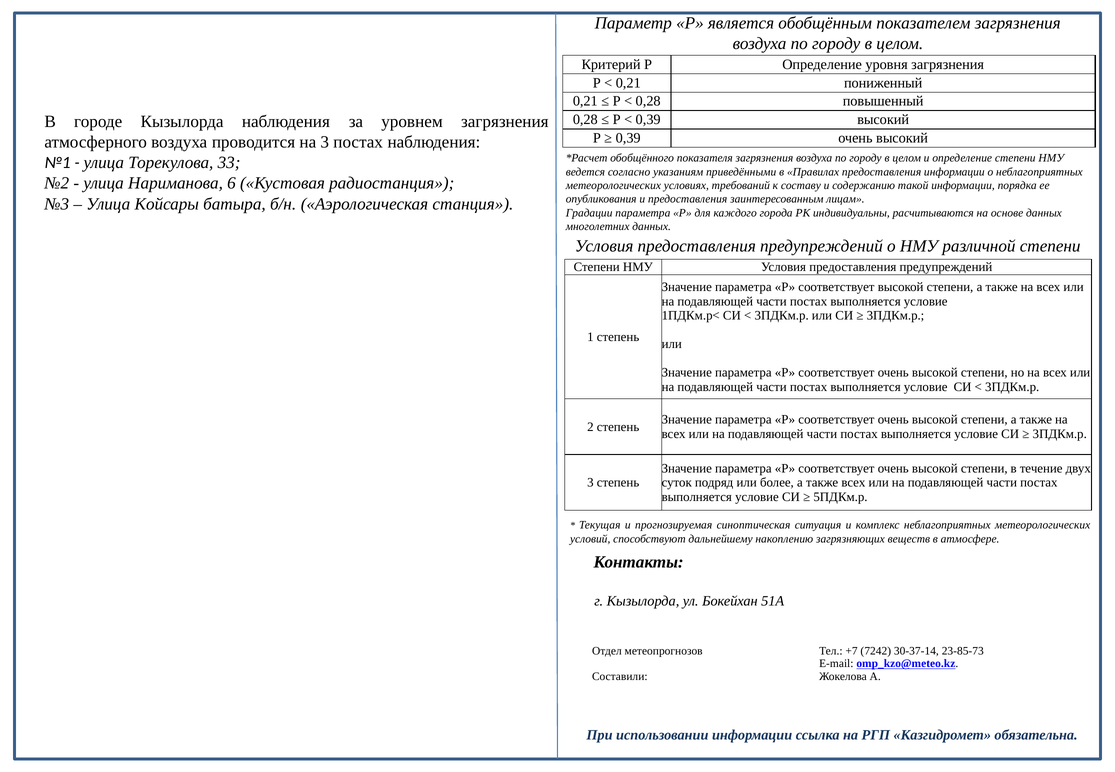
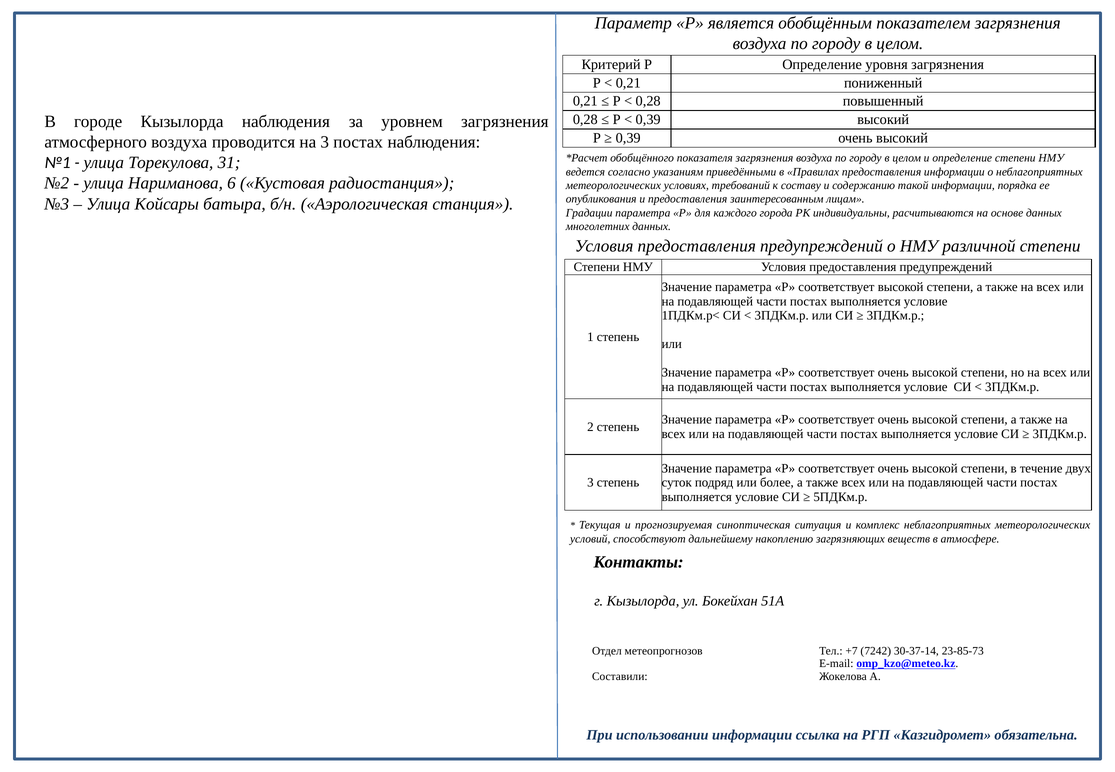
33: 33 -> 31
